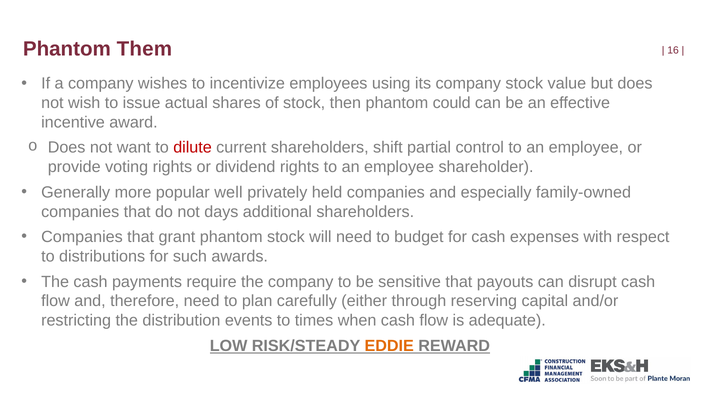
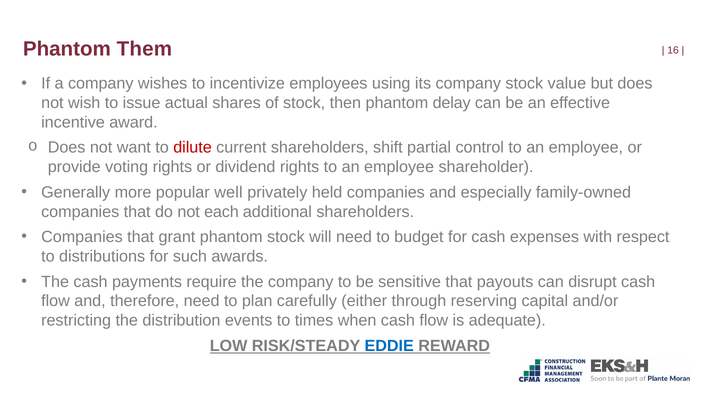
could: could -> delay
days: days -> each
EDDIE colour: orange -> blue
